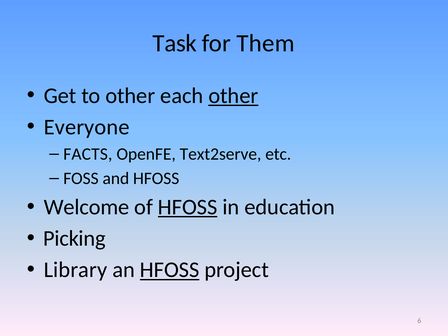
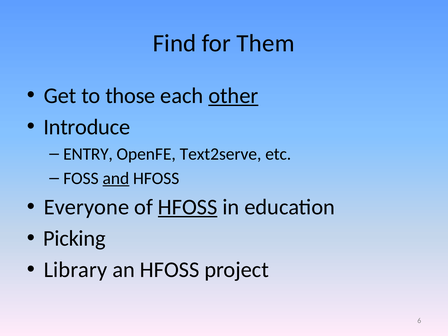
Task: Task -> Find
to other: other -> those
Everyone: Everyone -> Introduce
FACTS: FACTS -> ENTRY
and underline: none -> present
Welcome: Welcome -> Everyone
HFOSS at (170, 270) underline: present -> none
